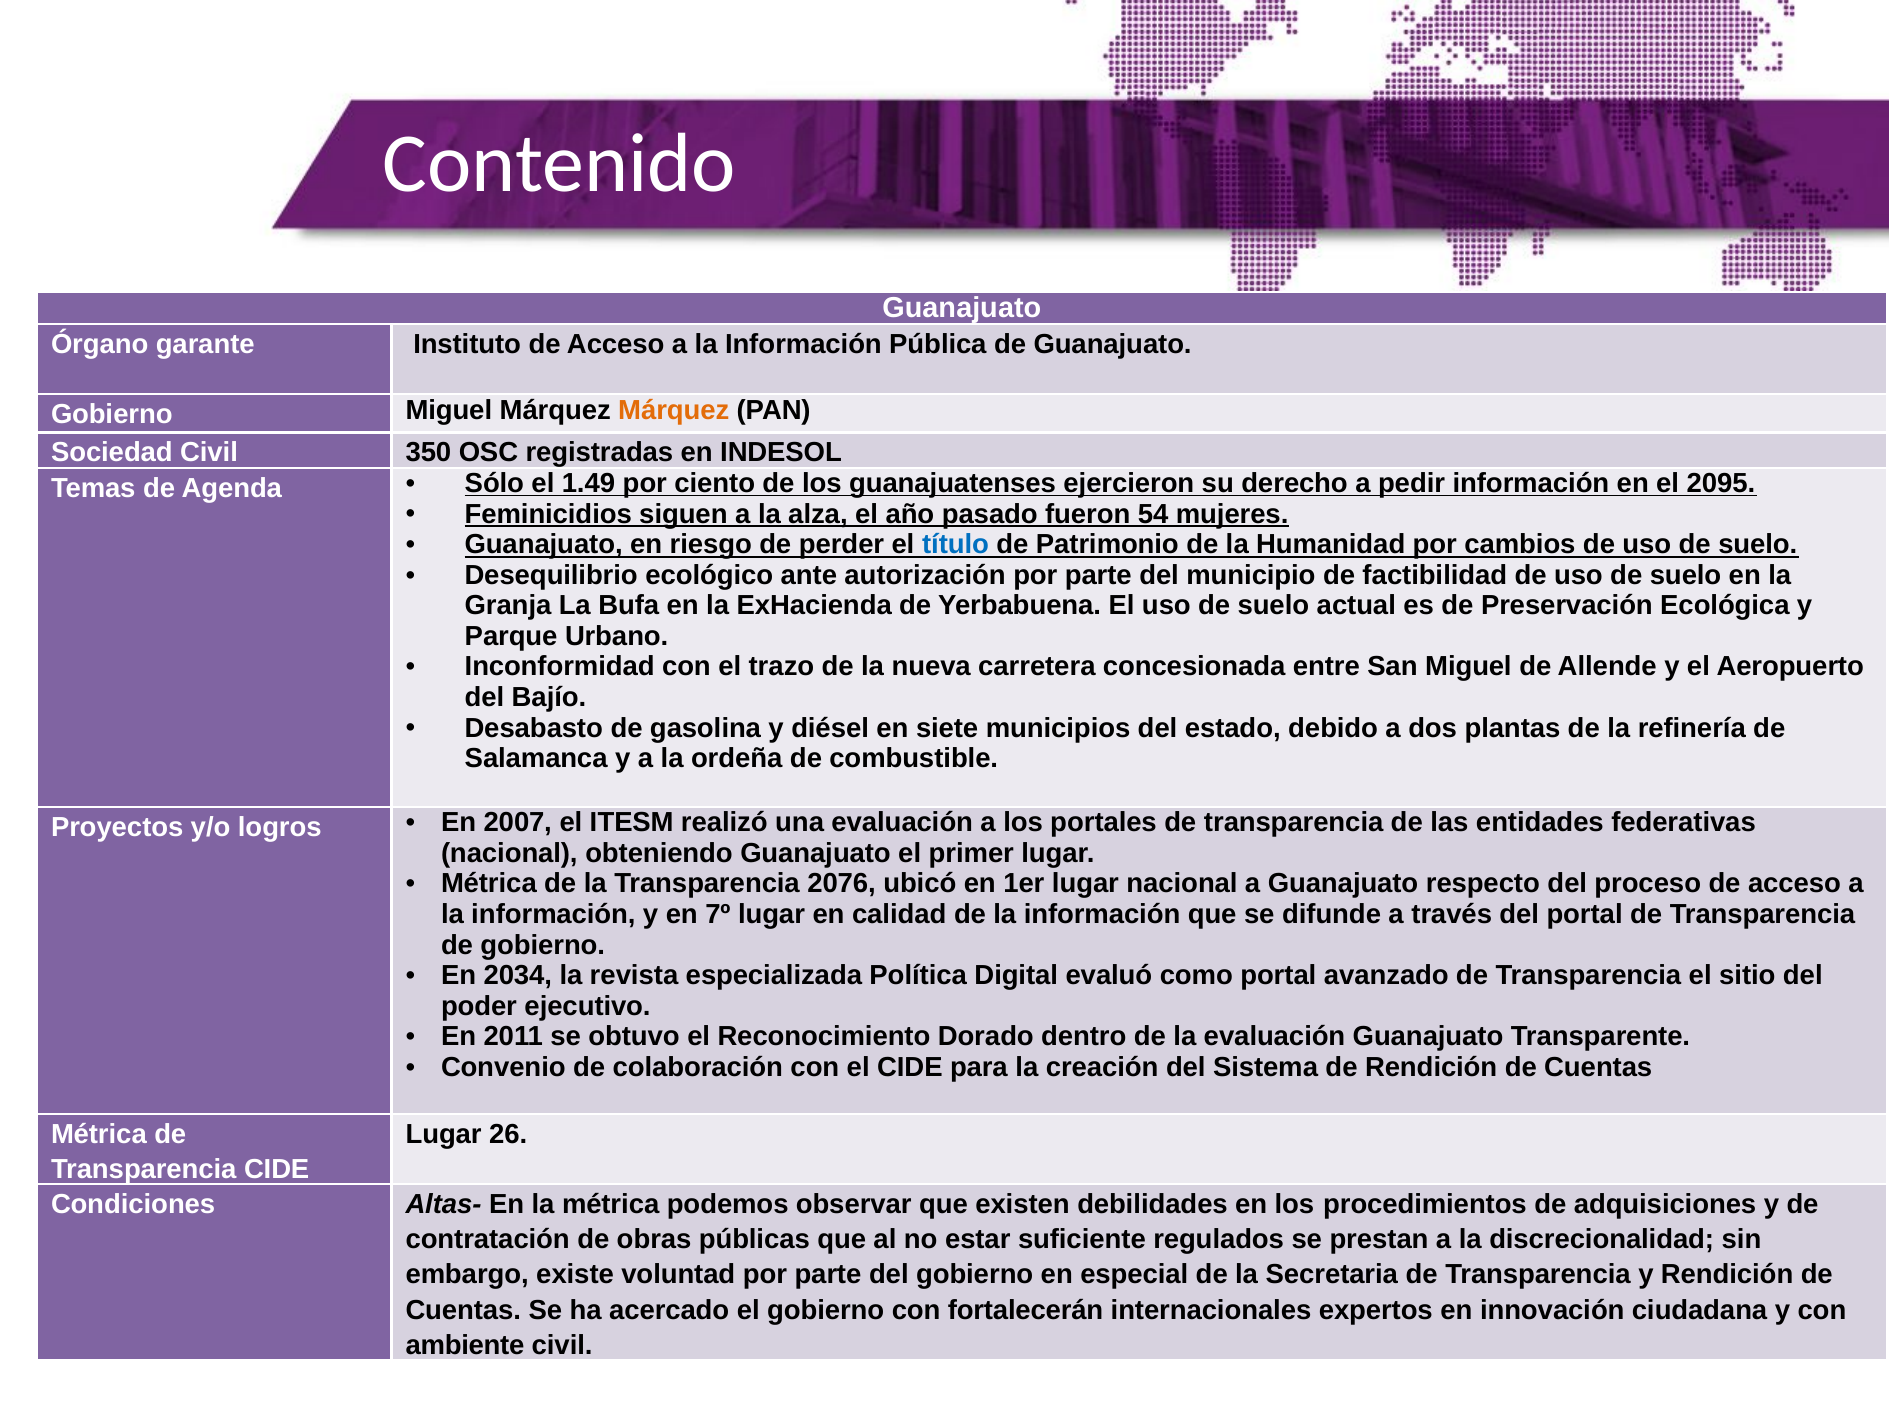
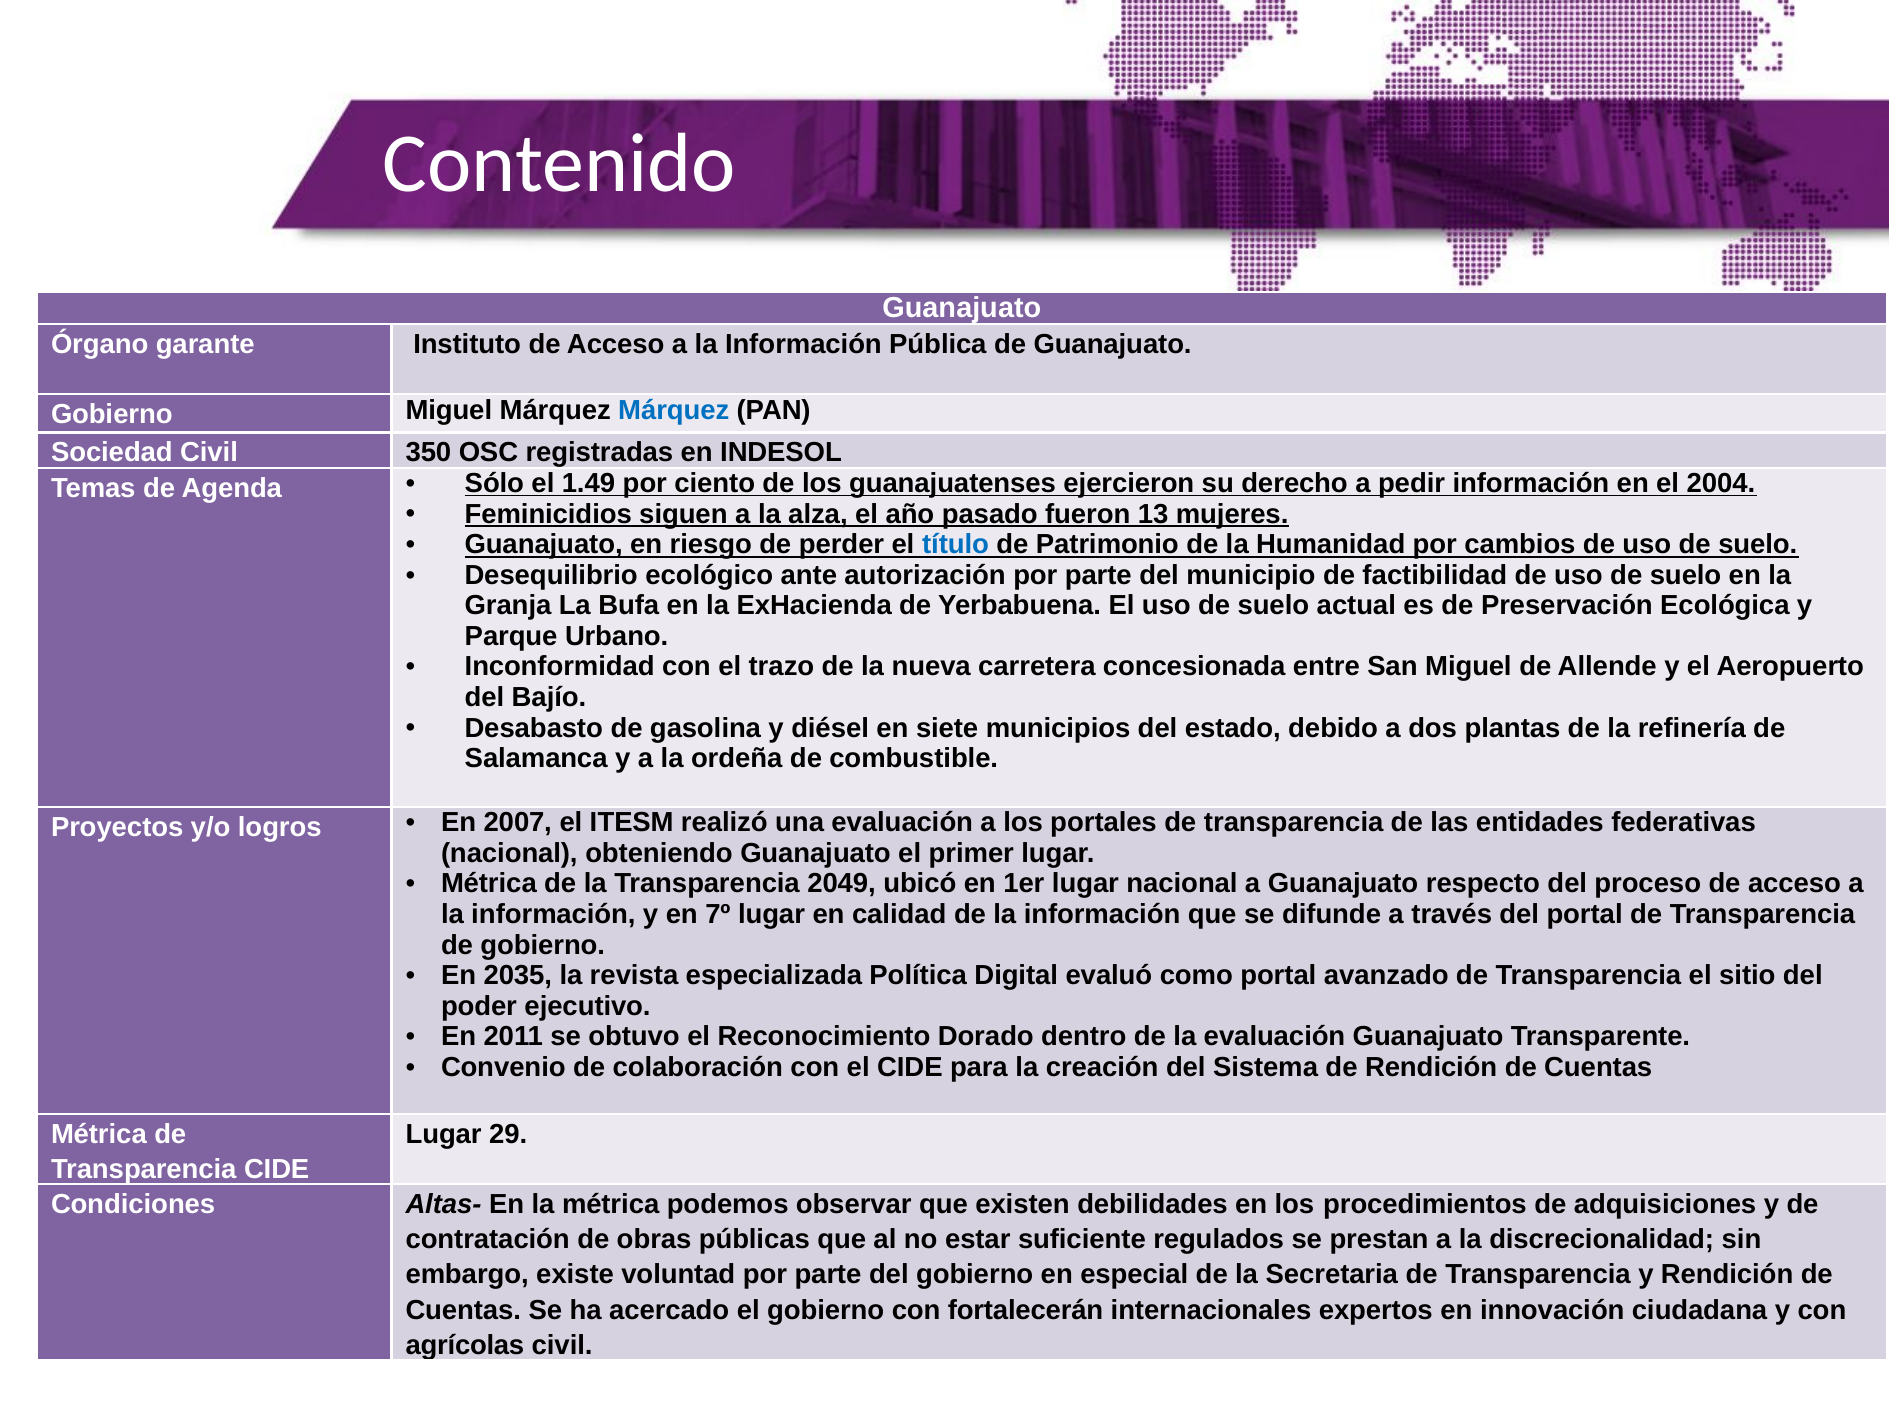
Márquez at (674, 410) colour: orange -> blue
2095: 2095 -> 2004
54: 54 -> 13
2076: 2076 -> 2049
2034: 2034 -> 2035
26: 26 -> 29
ambiente: ambiente -> agrícolas
